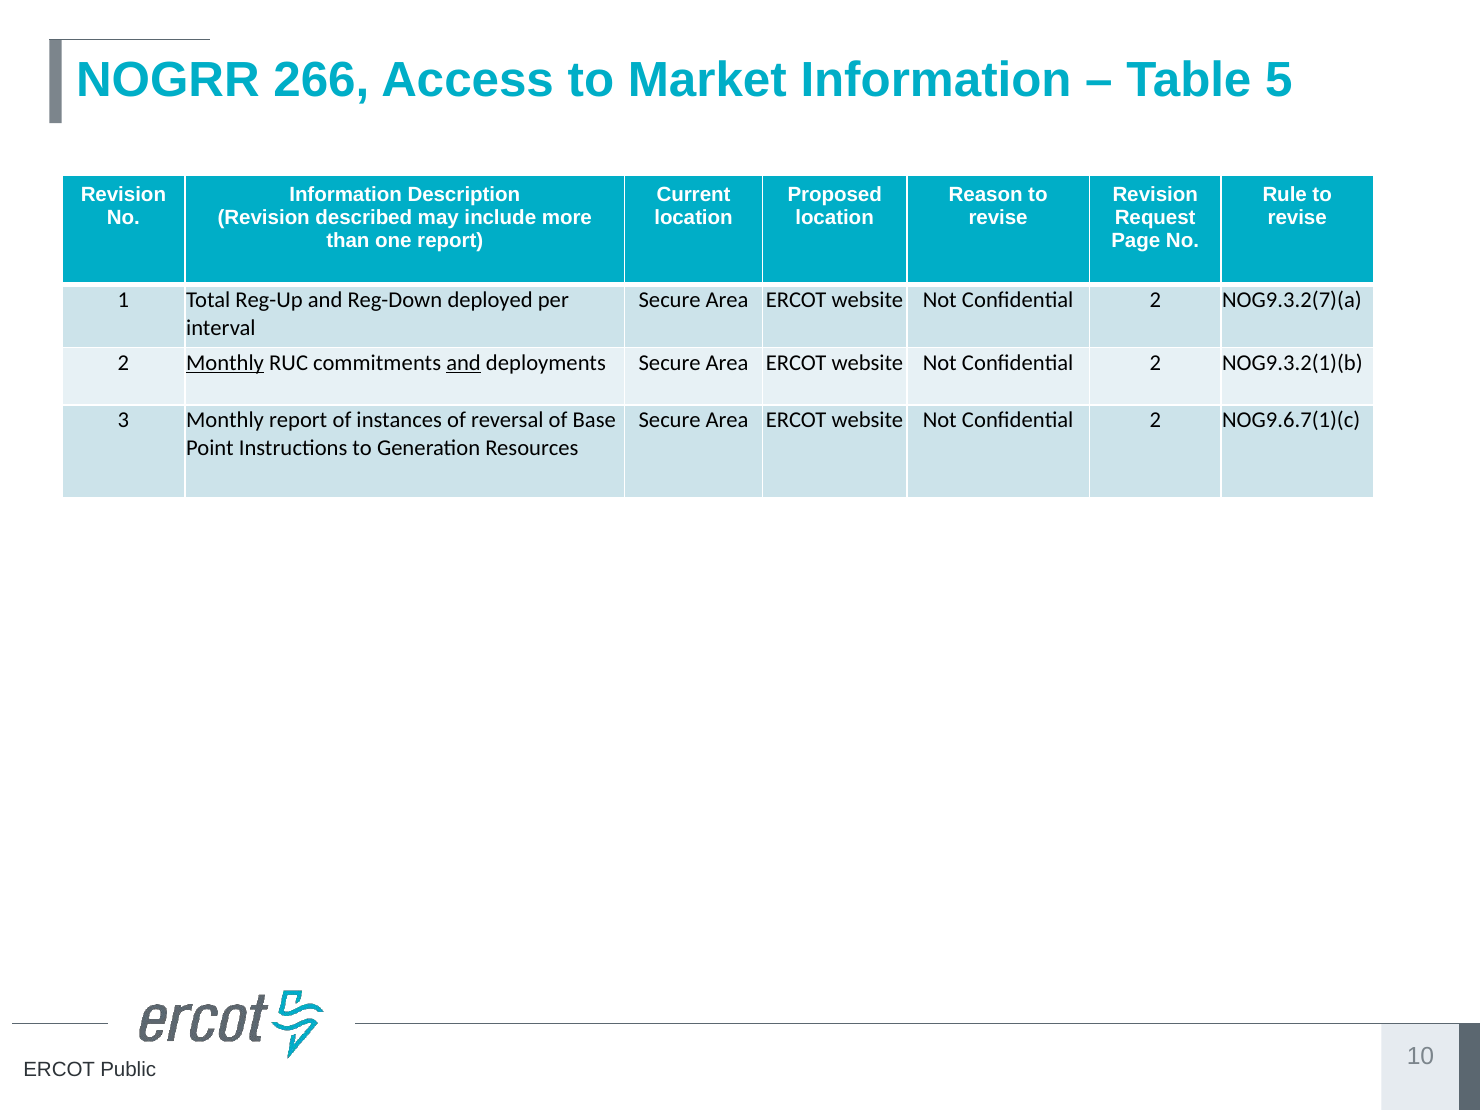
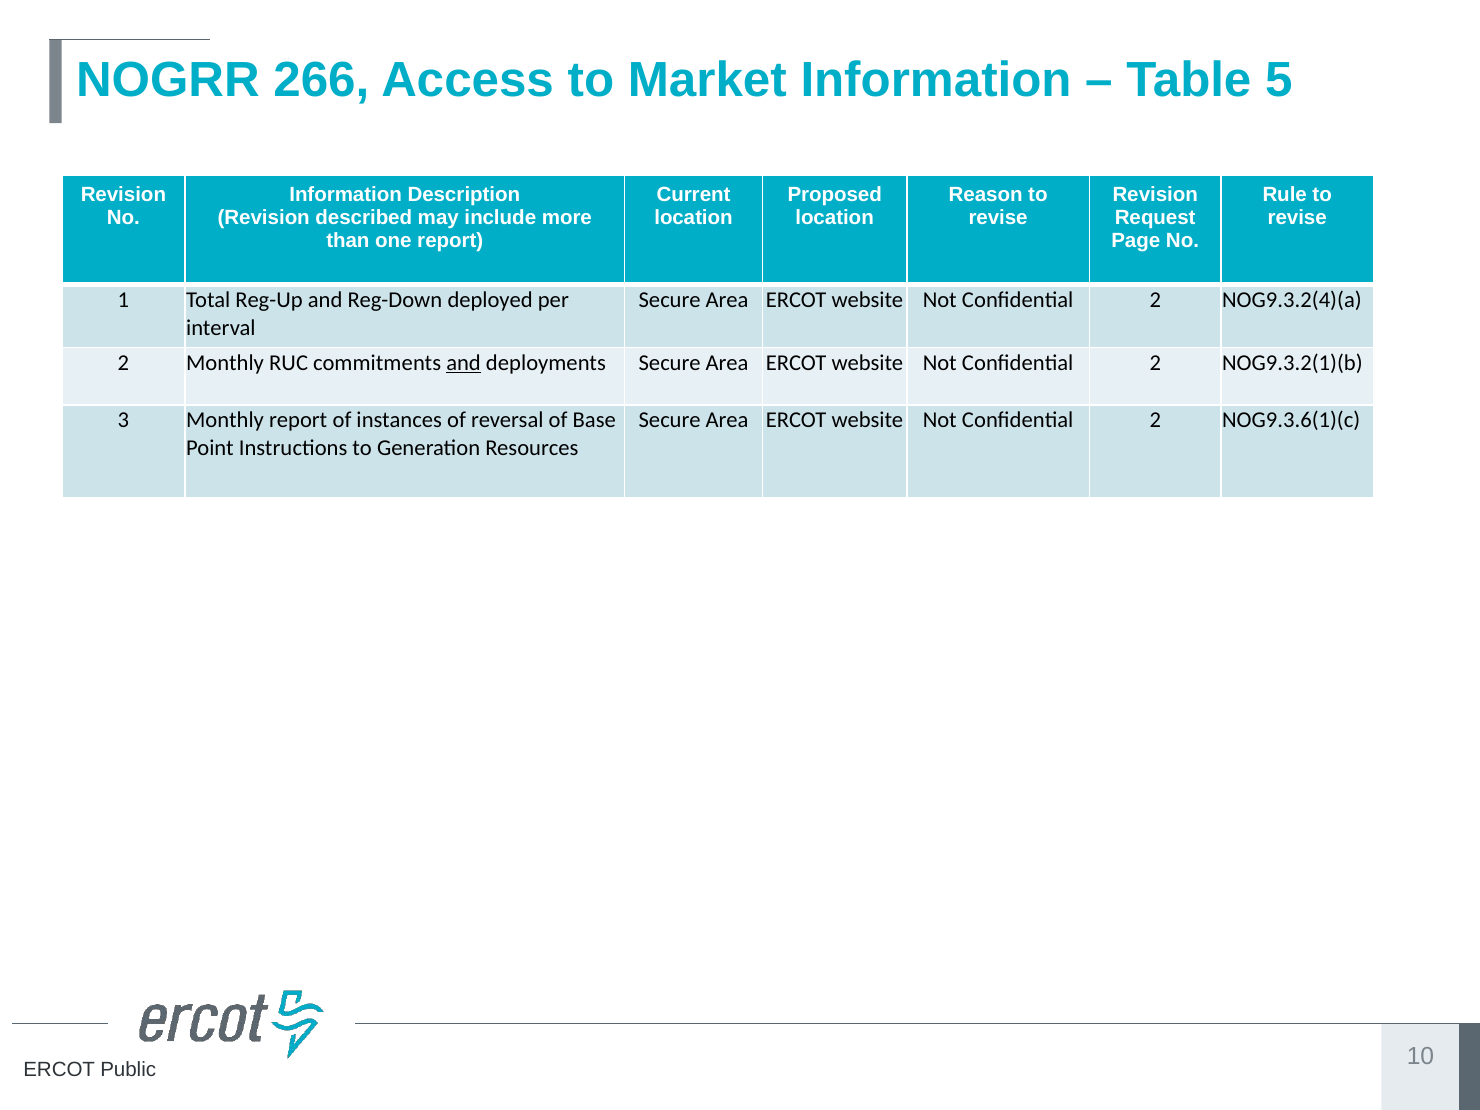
NOG9.3.2(7)(a: NOG9.3.2(7)(a -> NOG9.3.2(4)(a
Monthly at (225, 363) underline: present -> none
NOG9.6.7(1)(c: NOG9.6.7(1)(c -> NOG9.3.6(1)(c
